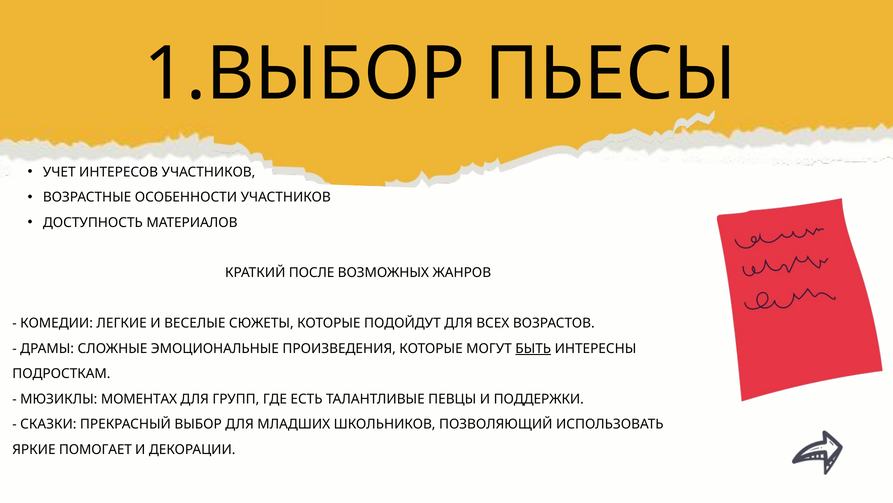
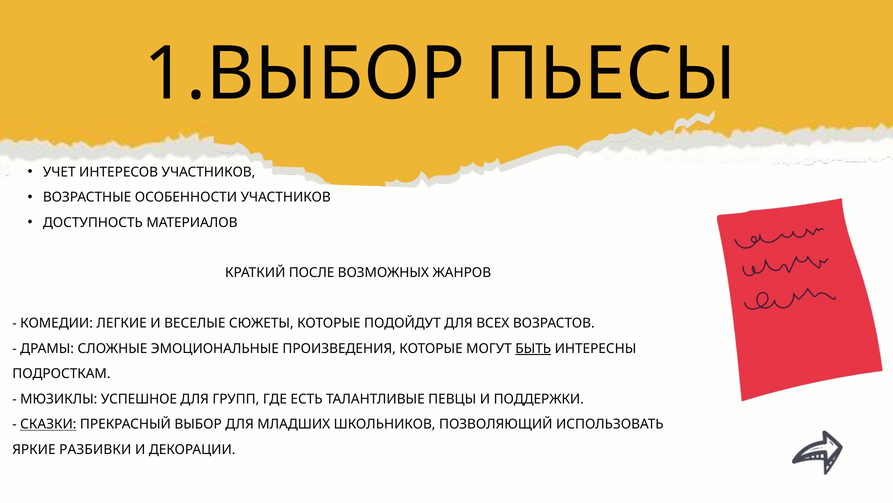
МОМЕНТАХ: МОМЕНТАХ -> УСПЕШНОЕ
СКАЗКИ underline: none -> present
ПОМОГАЕТ: ПОМОГАЕТ -> РАЗБИВКИ
